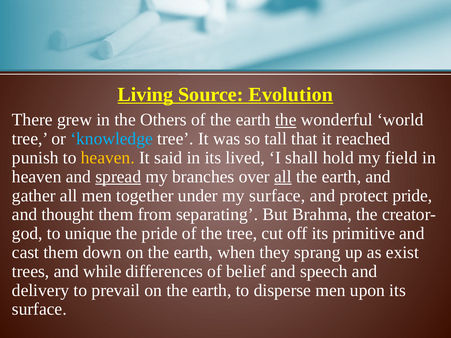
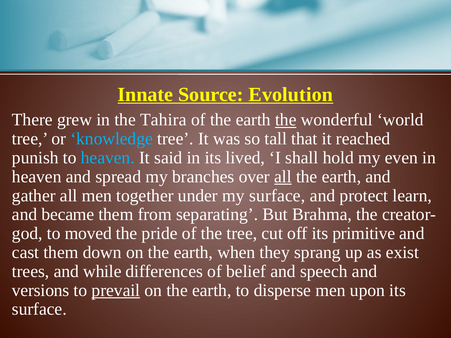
Living: Living -> Innate
Others: Others -> Tahira
heaven at (108, 158) colour: yellow -> light blue
field: field -> even
spread underline: present -> none
protect pride: pride -> learn
thought: thought -> became
unique: unique -> moved
delivery: delivery -> versions
prevail underline: none -> present
